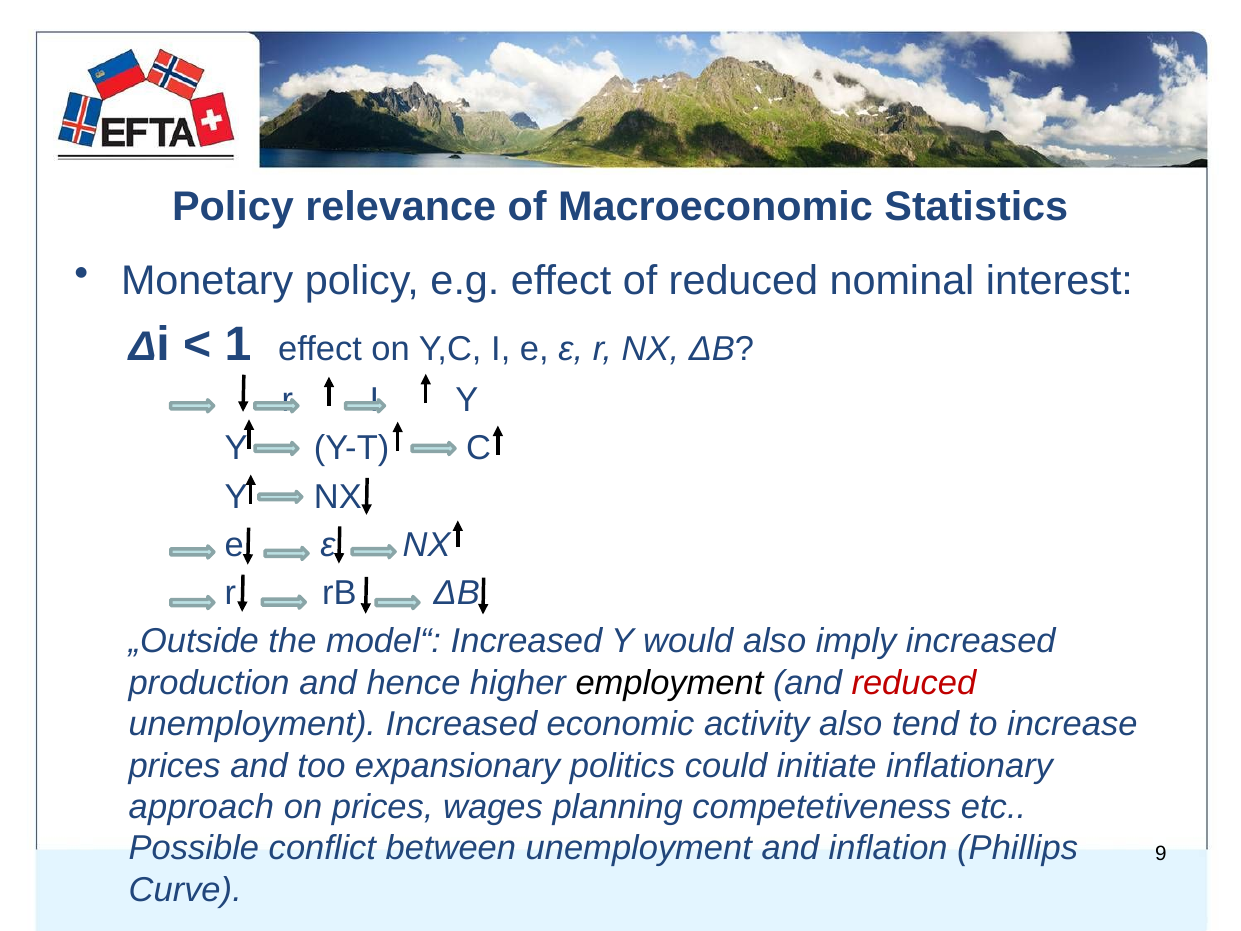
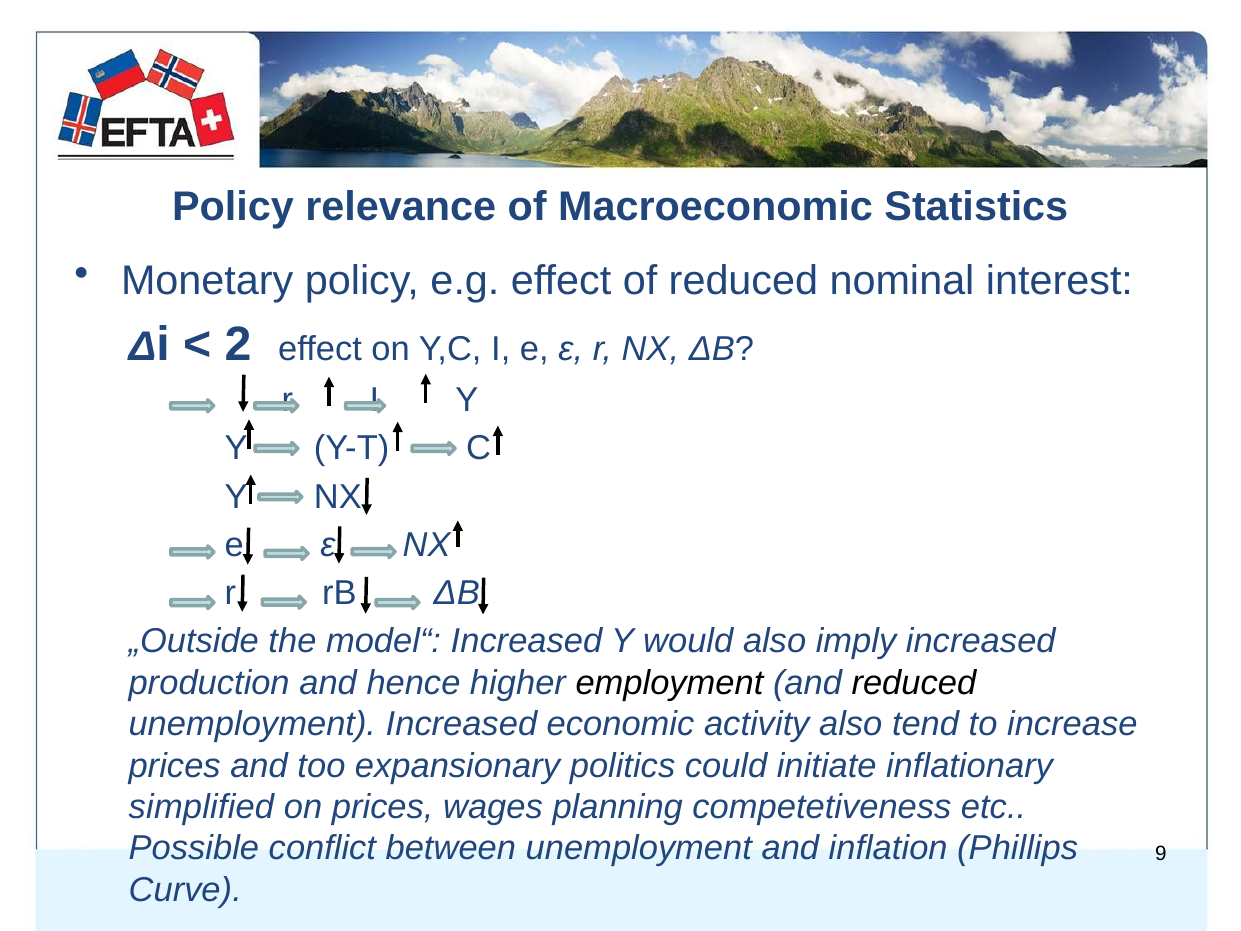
1: 1 -> 2
reduced at (914, 683) colour: red -> black
approach: approach -> simplified
